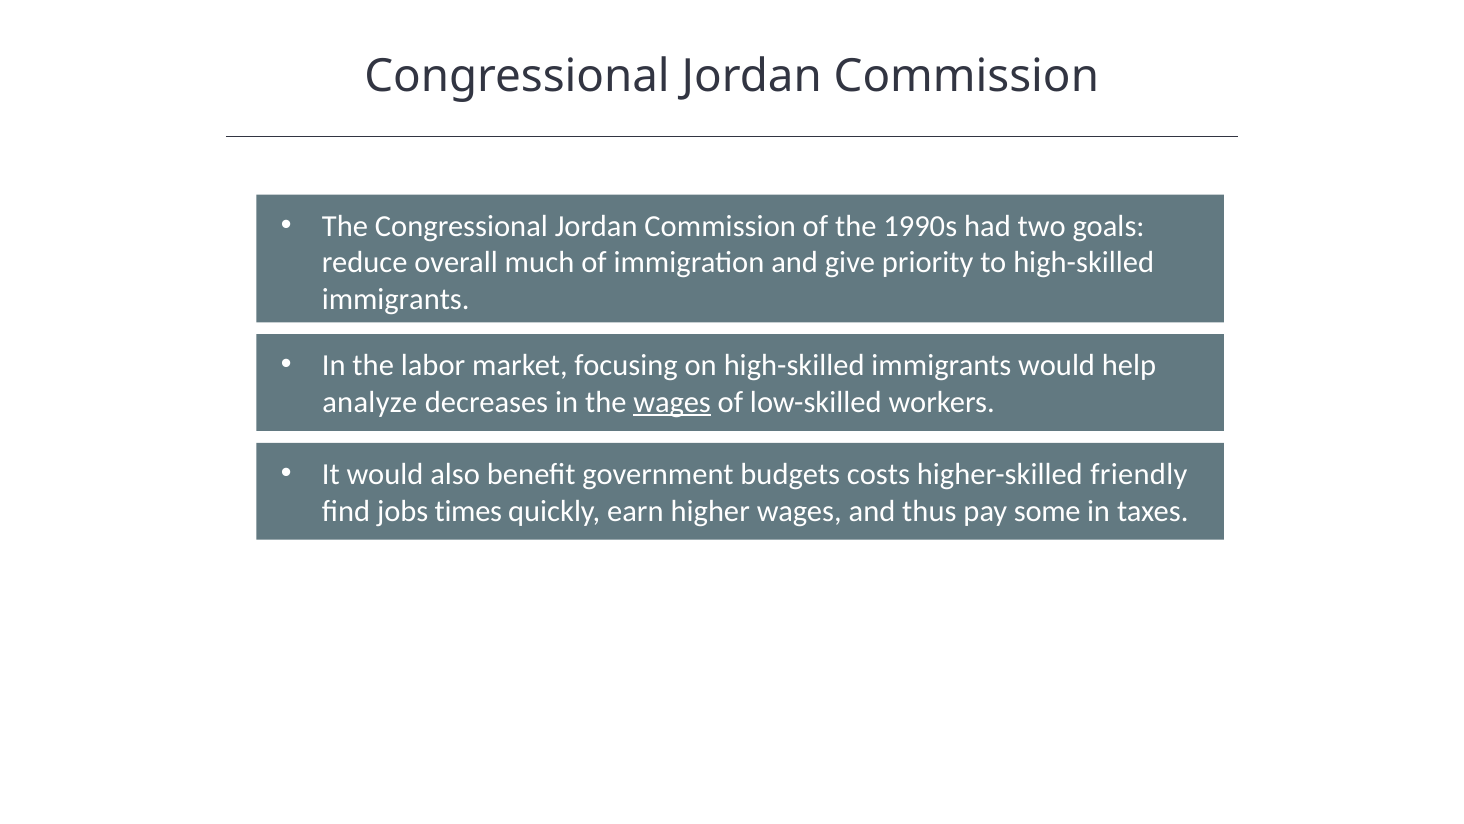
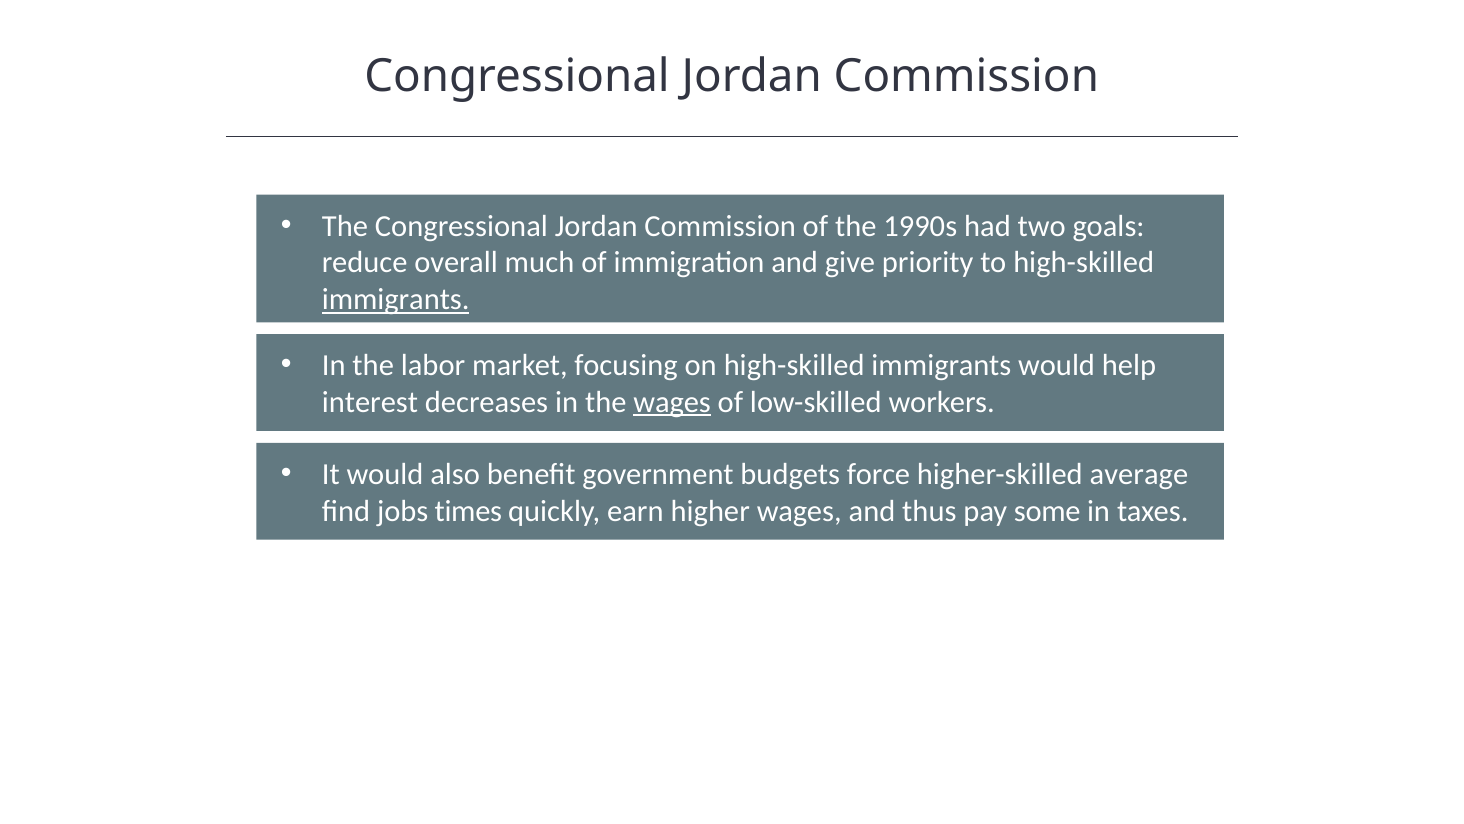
immigrants at (396, 299) underline: none -> present
analyze: analyze -> interest
costs: costs -> force
friendly: friendly -> average
